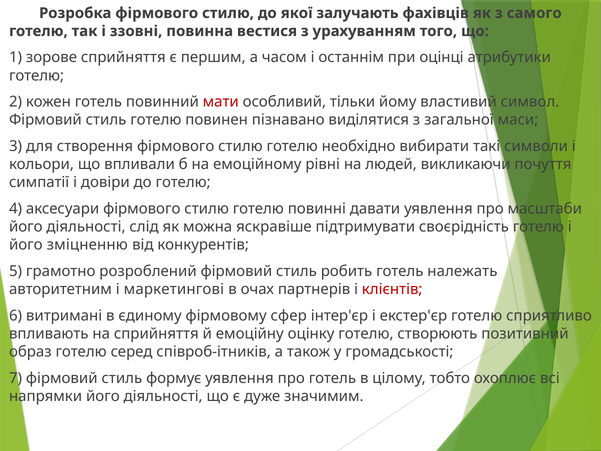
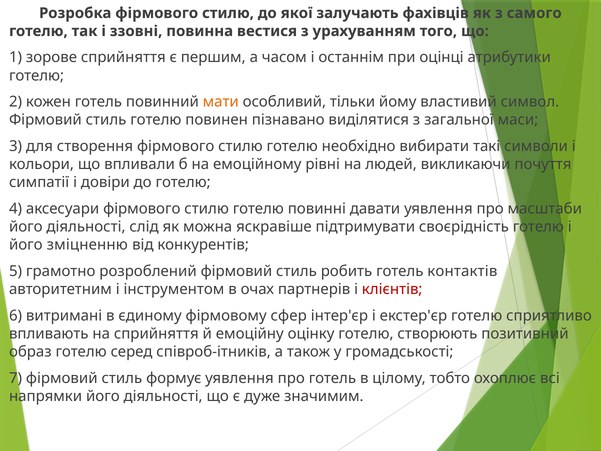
мати colour: red -> orange
належать: належать -> контактів
маркетингові: маркетингові -> інструментом
